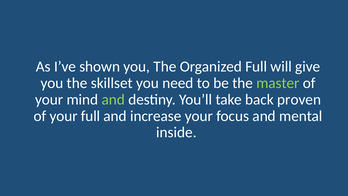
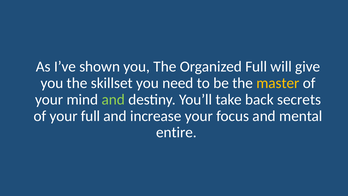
master colour: light green -> yellow
proven: proven -> secrets
inside: inside -> entire
